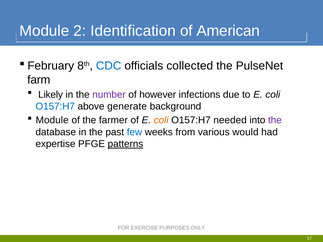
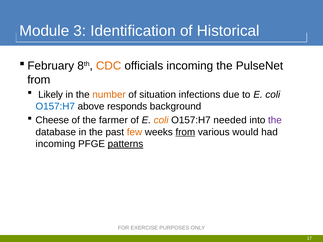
2: 2 -> 3
American: American -> Historical
CDC colour: blue -> orange
officials collected: collected -> incoming
farm at (39, 80): farm -> from
number colour: purple -> orange
however: however -> situation
generate: generate -> responds
Module at (52, 120): Module -> Cheese
few colour: blue -> orange
from at (185, 132) underline: none -> present
expertise at (55, 144): expertise -> incoming
